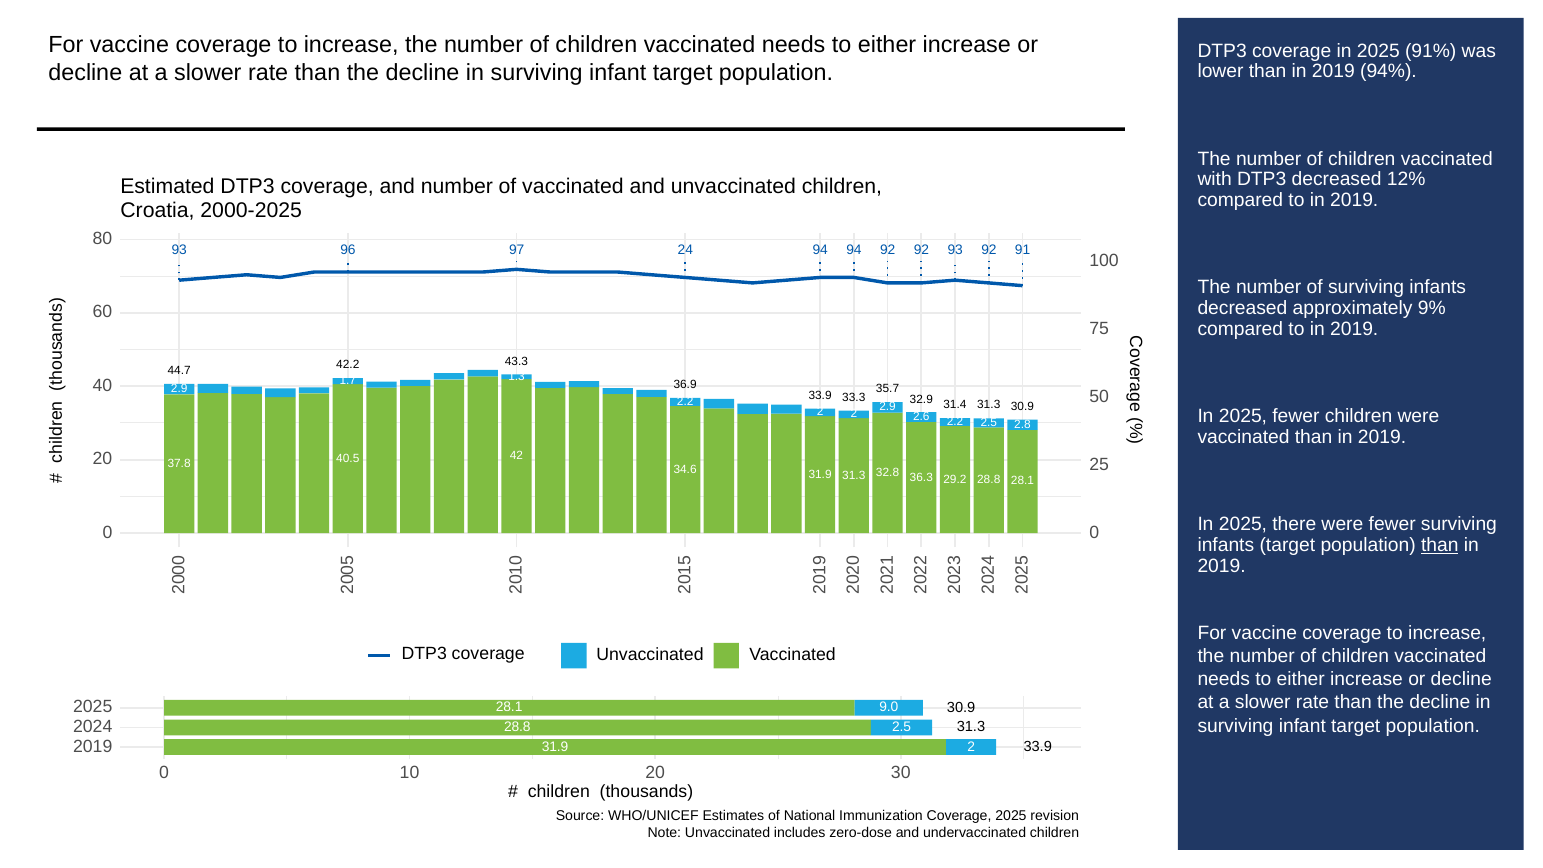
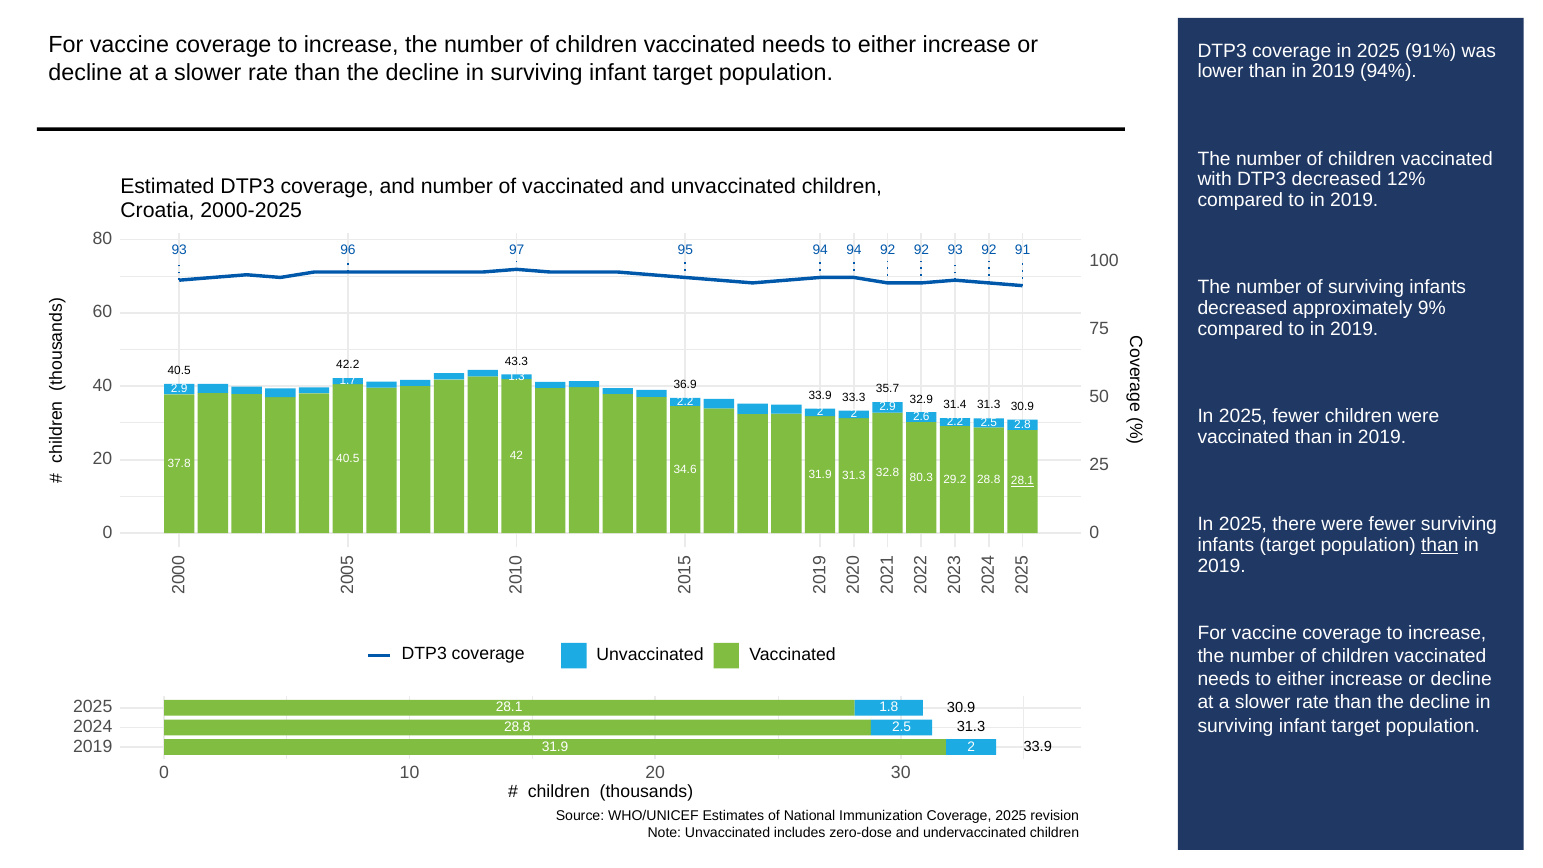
24: 24 -> 95
44.7 at (179, 371): 44.7 -> 40.5
36.3: 36.3 -> 80.3
28.1 at (1022, 481) underline: none -> present
9.0: 9.0 -> 1.8
